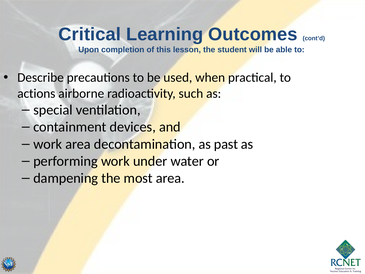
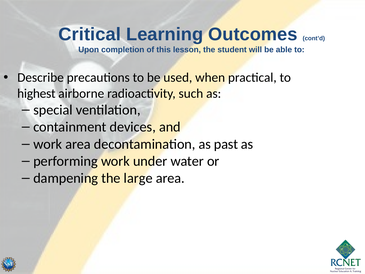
actions: actions -> highest
most: most -> large
